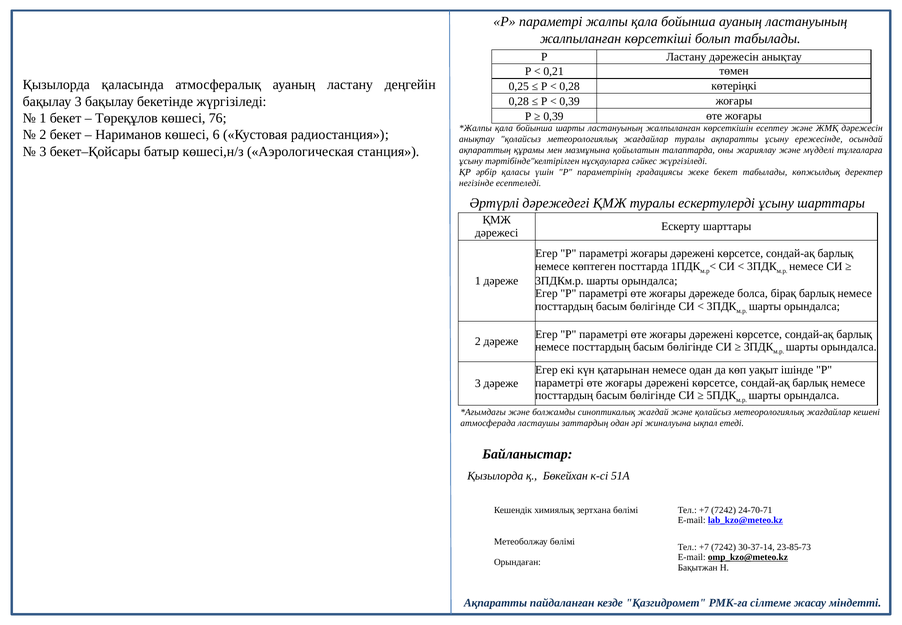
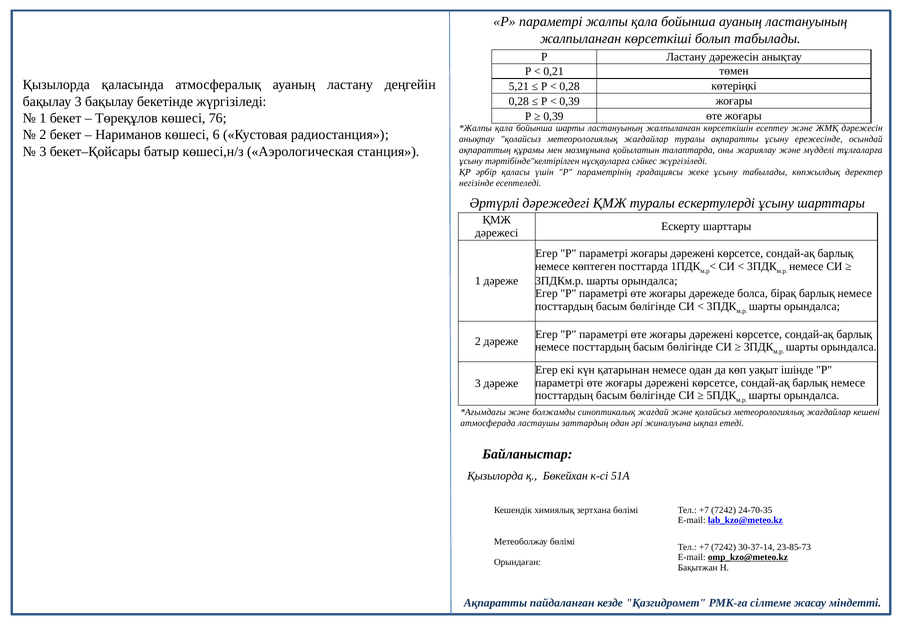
0,25: 0,25 -> 5,21
жеке бекет: бекет -> ұсыну
24-70-71: 24-70-71 -> 24-70-35
